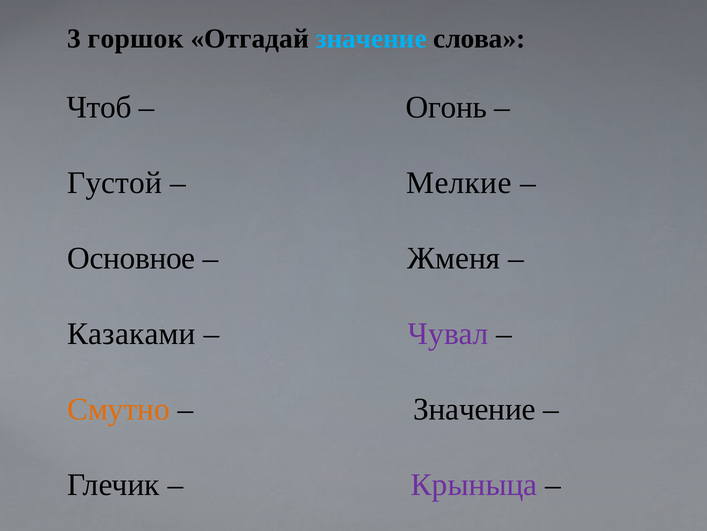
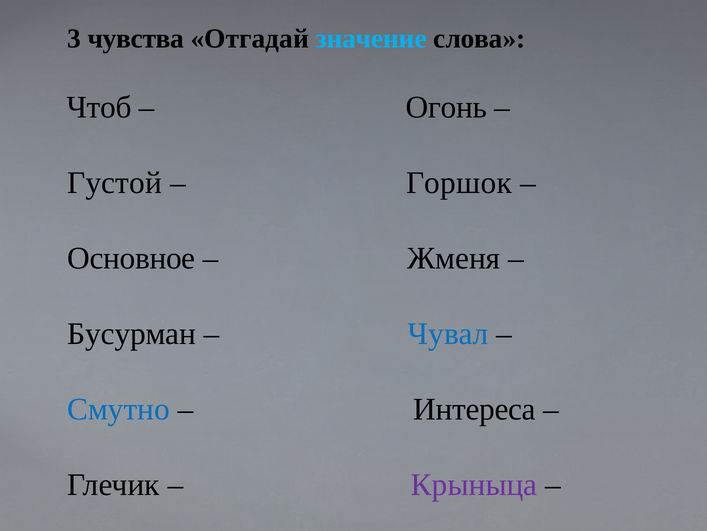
горшок: горшок -> чувства
Мелкие: Мелкие -> Горшок
Казаками: Казаками -> Бусурман
Чувал colour: purple -> blue
Смутно colour: orange -> blue
Значение at (474, 409): Значение -> Интереса
